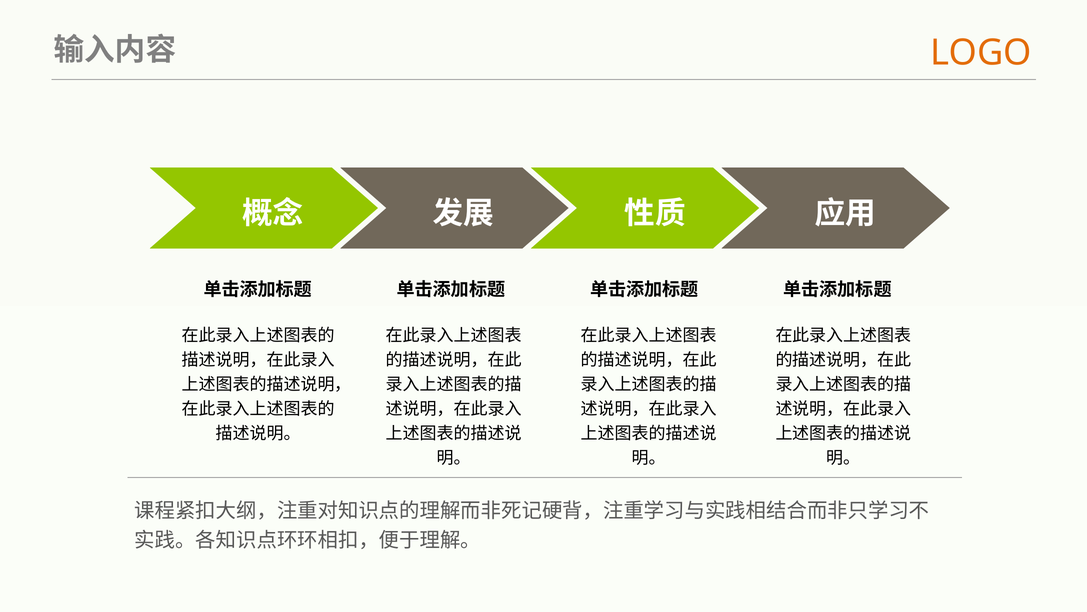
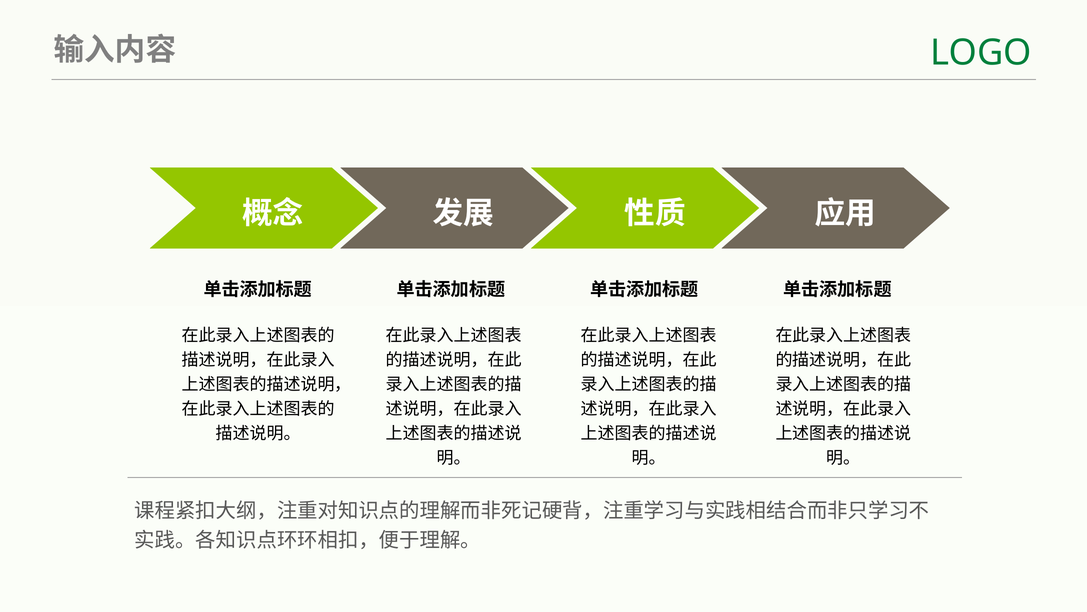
LOGO colour: orange -> green
